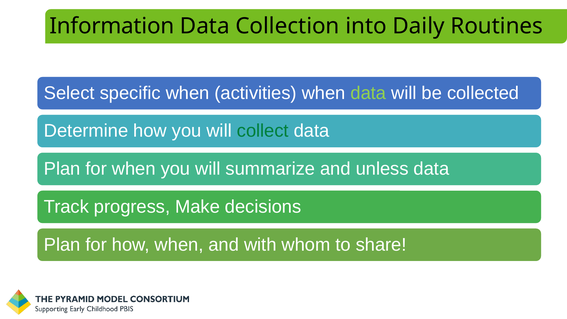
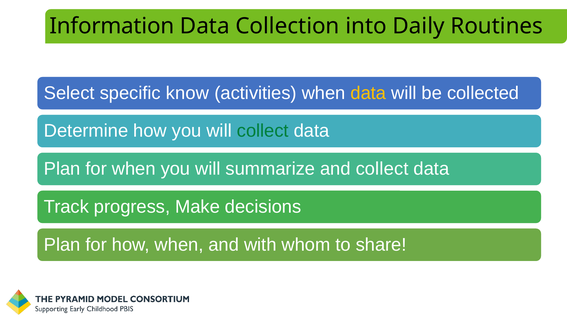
specific when: when -> know
data at (368, 93) colour: light green -> yellow
and unless: unless -> collect
